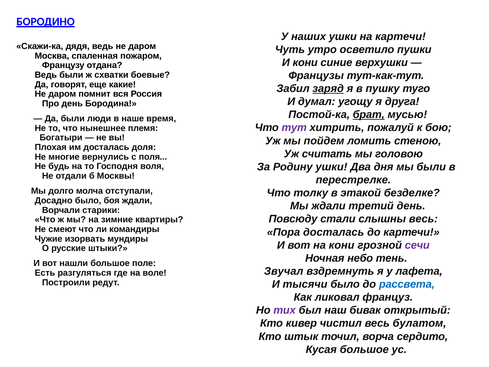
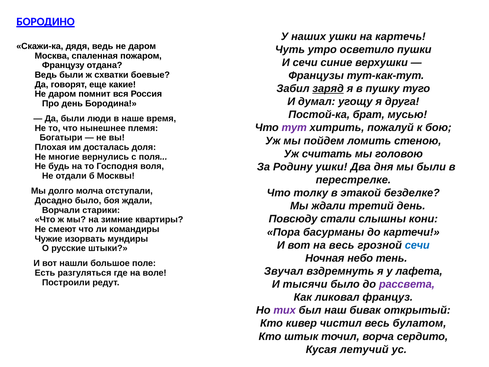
на картечи: картечи -> картечь
И кони: кони -> сечи
брат underline: present -> none
слышны весь: весь -> кони
Пора досталась: досталась -> басурманы
на кони: кони -> весь
сечи at (417, 245) colour: purple -> blue
рассвета colour: blue -> purple
Кусая большое: большое -> летучий
